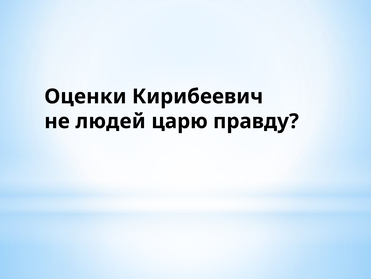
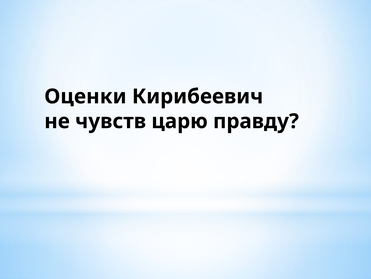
людей: людей -> чувств
